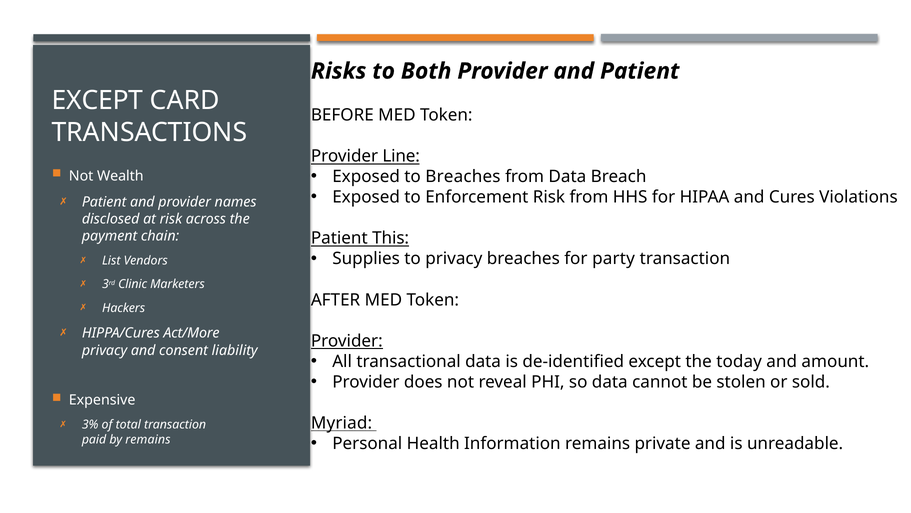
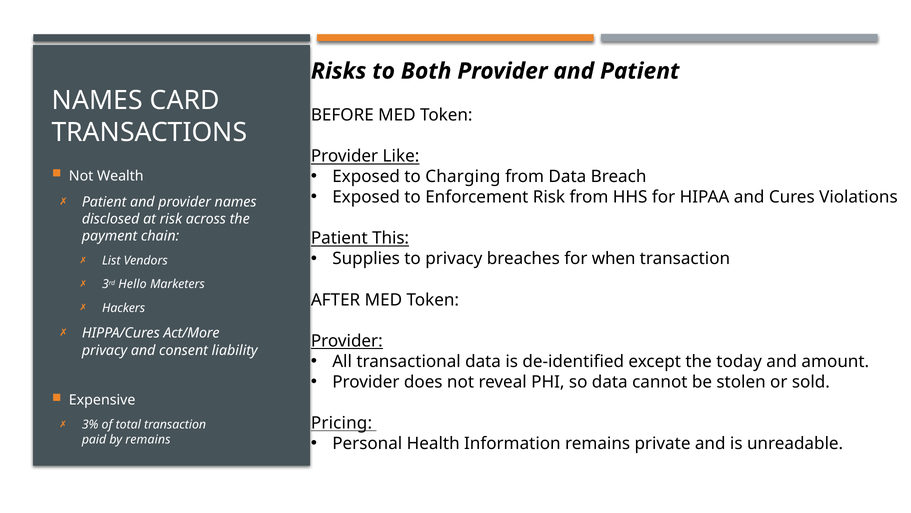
EXCEPT at (97, 100): EXCEPT -> NAMES
Line: Line -> Like
to Breaches: Breaches -> Charging
party: party -> when
Clinic: Clinic -> Hello
Myriad: Myriad -> Pricing
